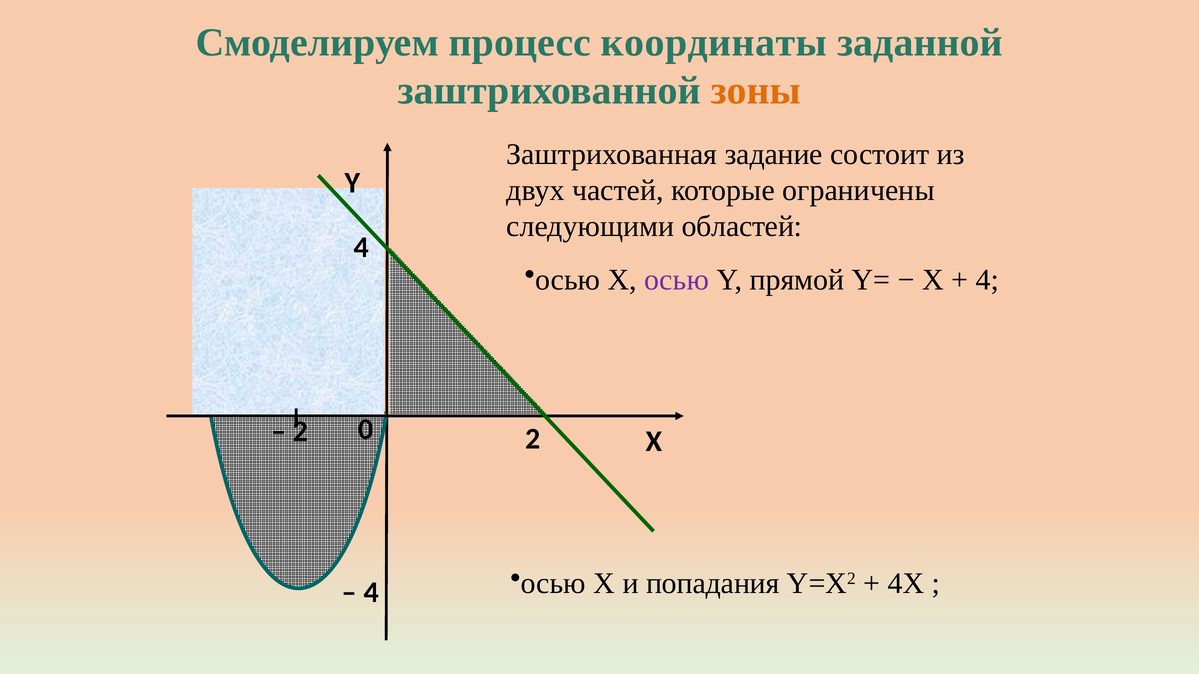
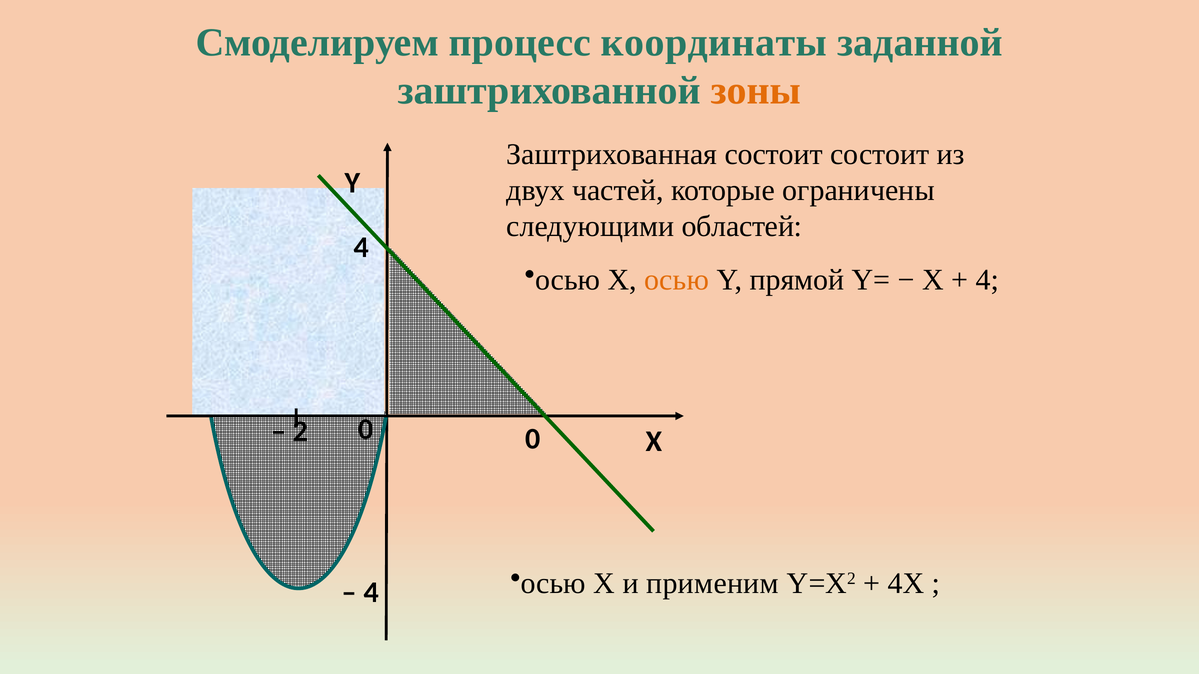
Заштрихованная задание: задание -> состоит
осью at (677, 280) colour: purple -> orange
2 2: 2 -> 0
попадания: попадания -> применим
